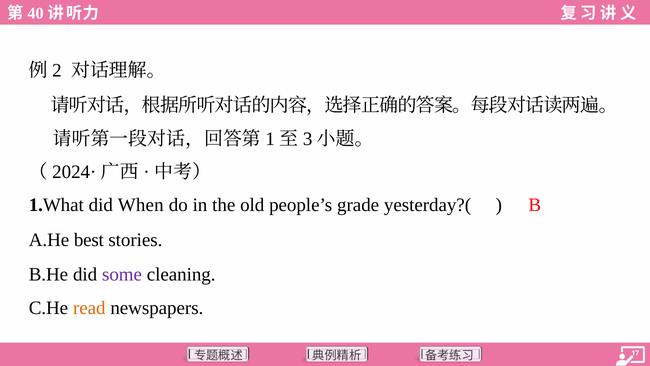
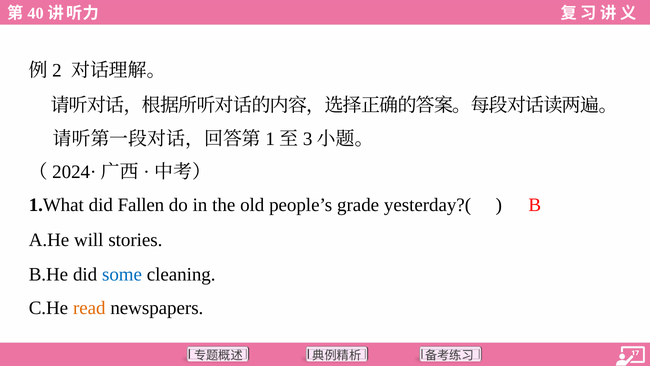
When: When -> Fallen
best: best -> will
some colour: purple -> blue
